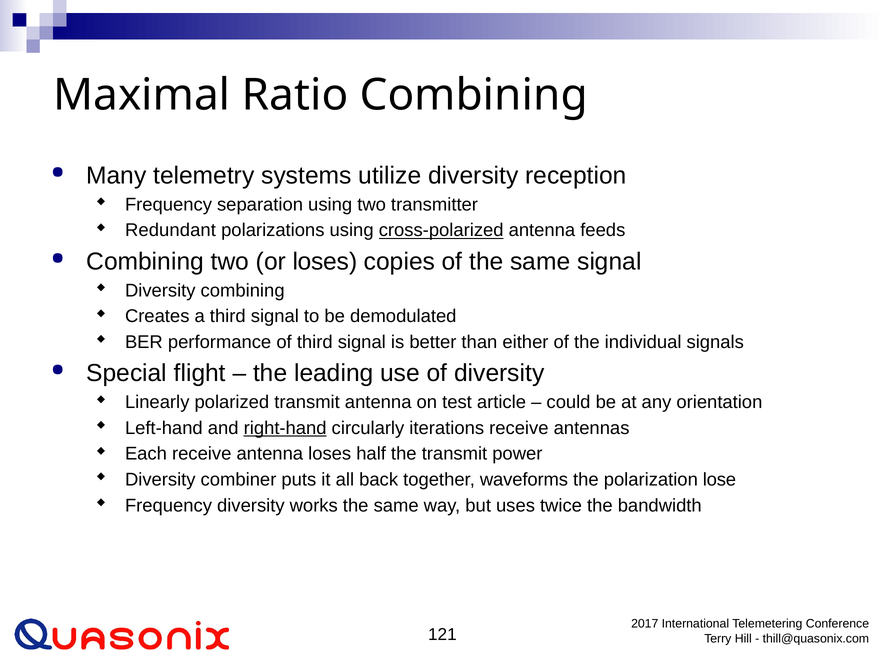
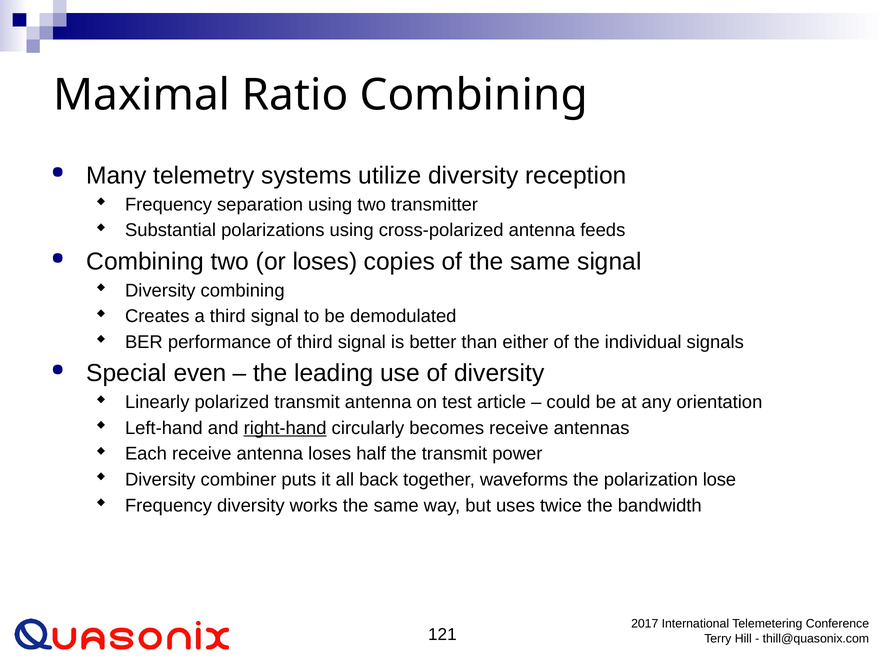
Redundant: Redundant -> Substantial
cross-polarized underline: present -> none
flight: flight -> even
iterations: iterations -> becomes
